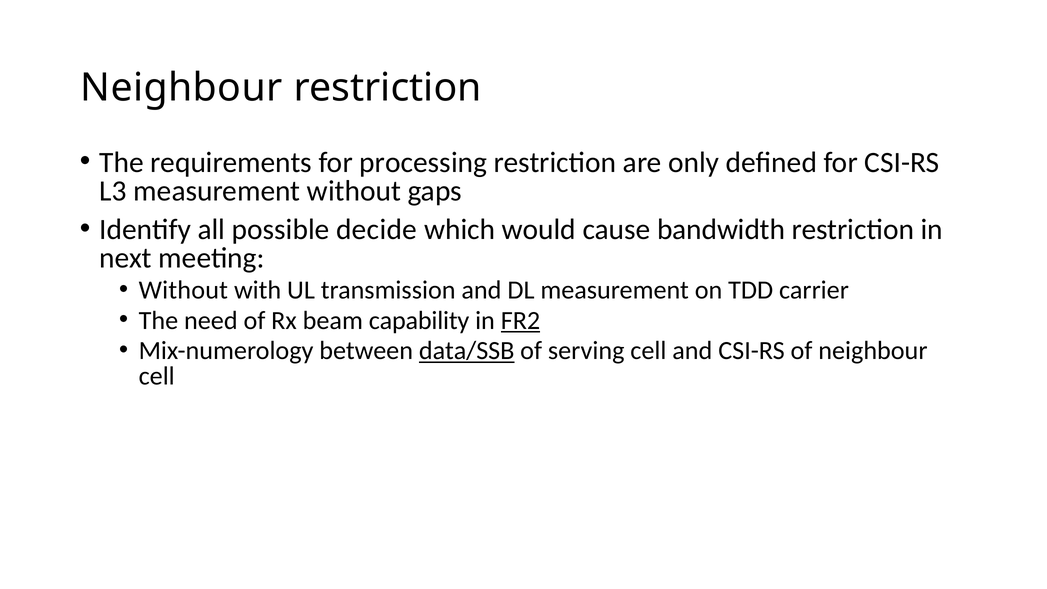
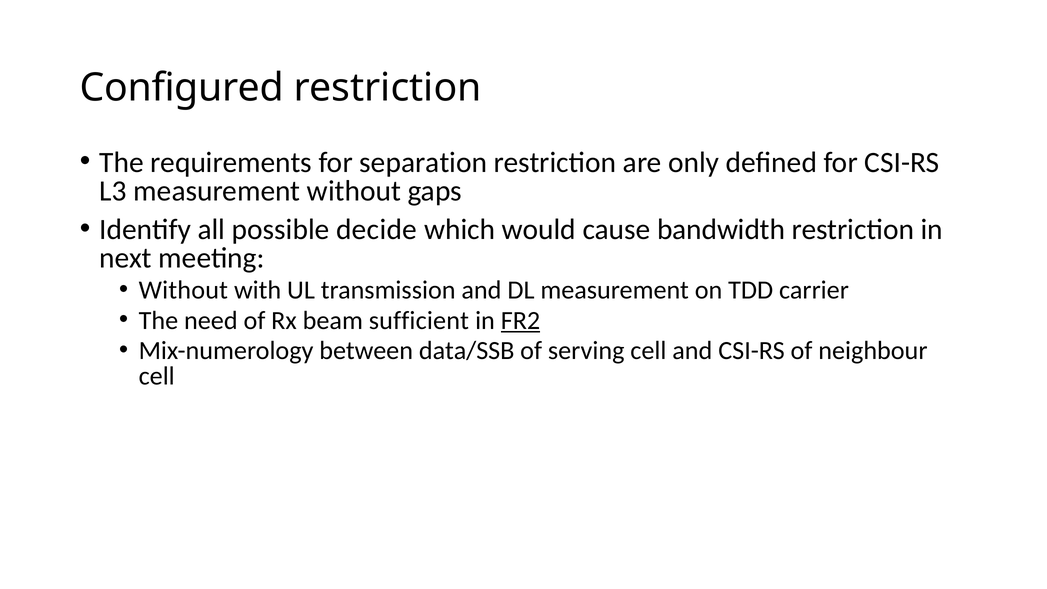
Neighbour at (181, 88): Neighbour -> Configured
processing: processing -> separation
capability: capability -> sufficient
data/SSB underline: present -> none
